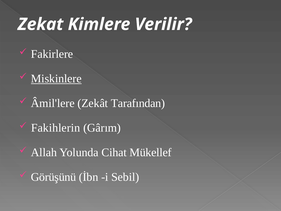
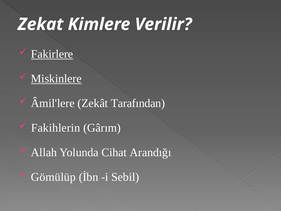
Fakirlere underline: none -> present
Mükellef: Mükellef -> Arandığı
Görüşünü: Görüşünü -> Gömülüp
